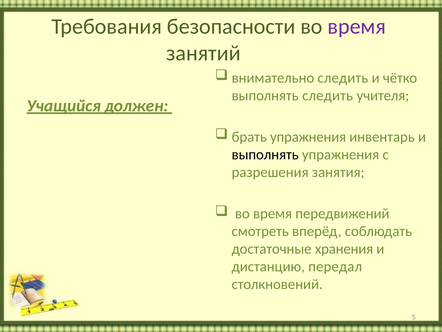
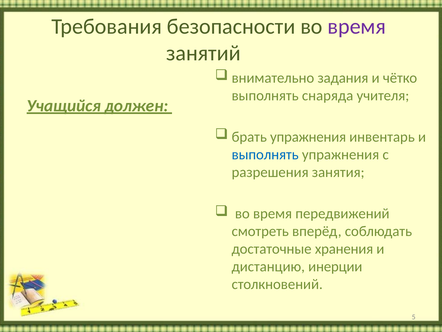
внимательно следить: следить -> задания
выполнять следить: следить -> снаряда
выполнять at (265, 154) colour: black -> blue
передал: передал -> инерции
